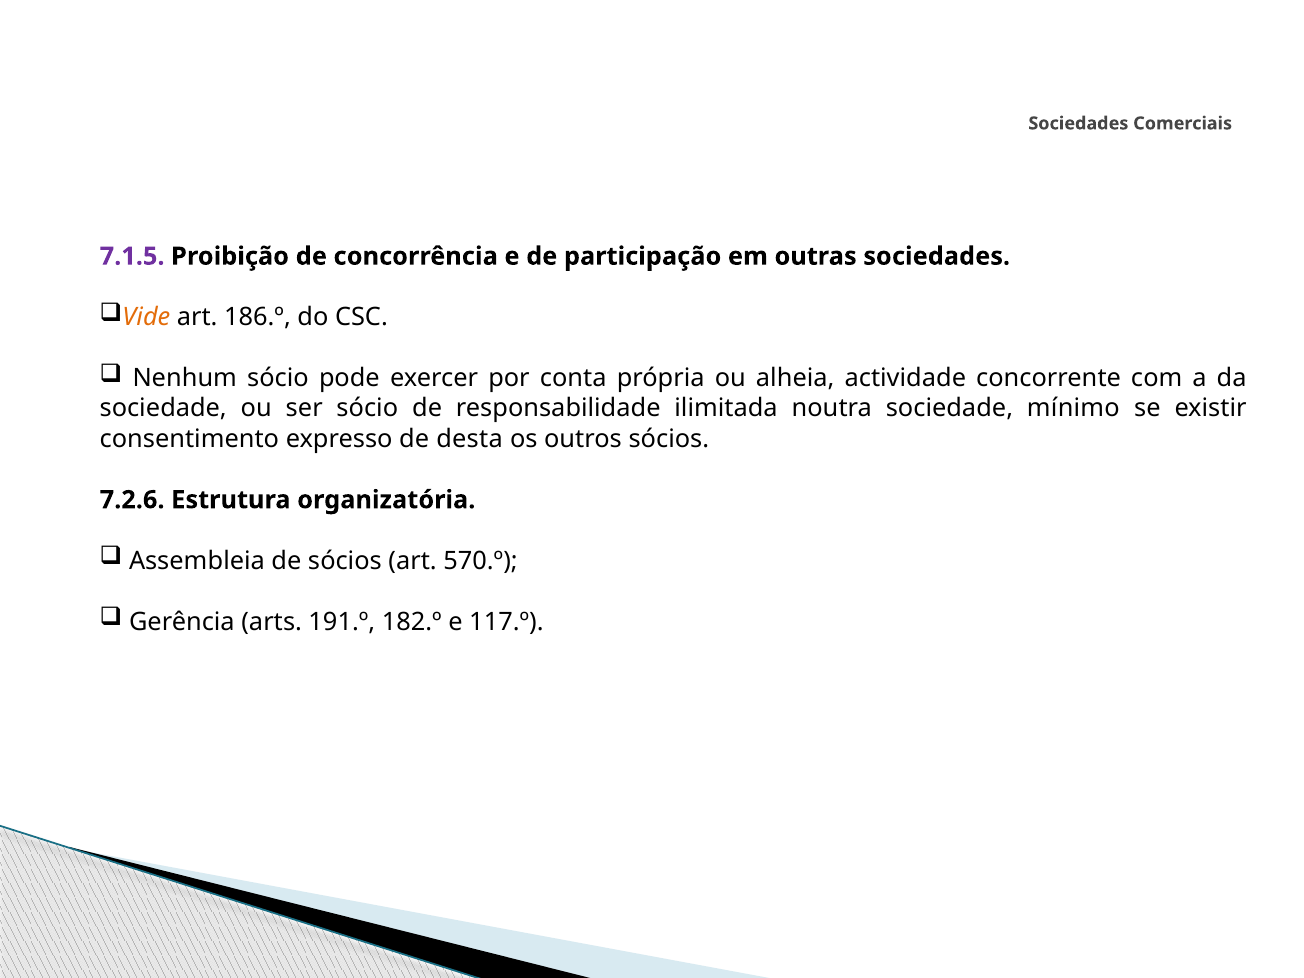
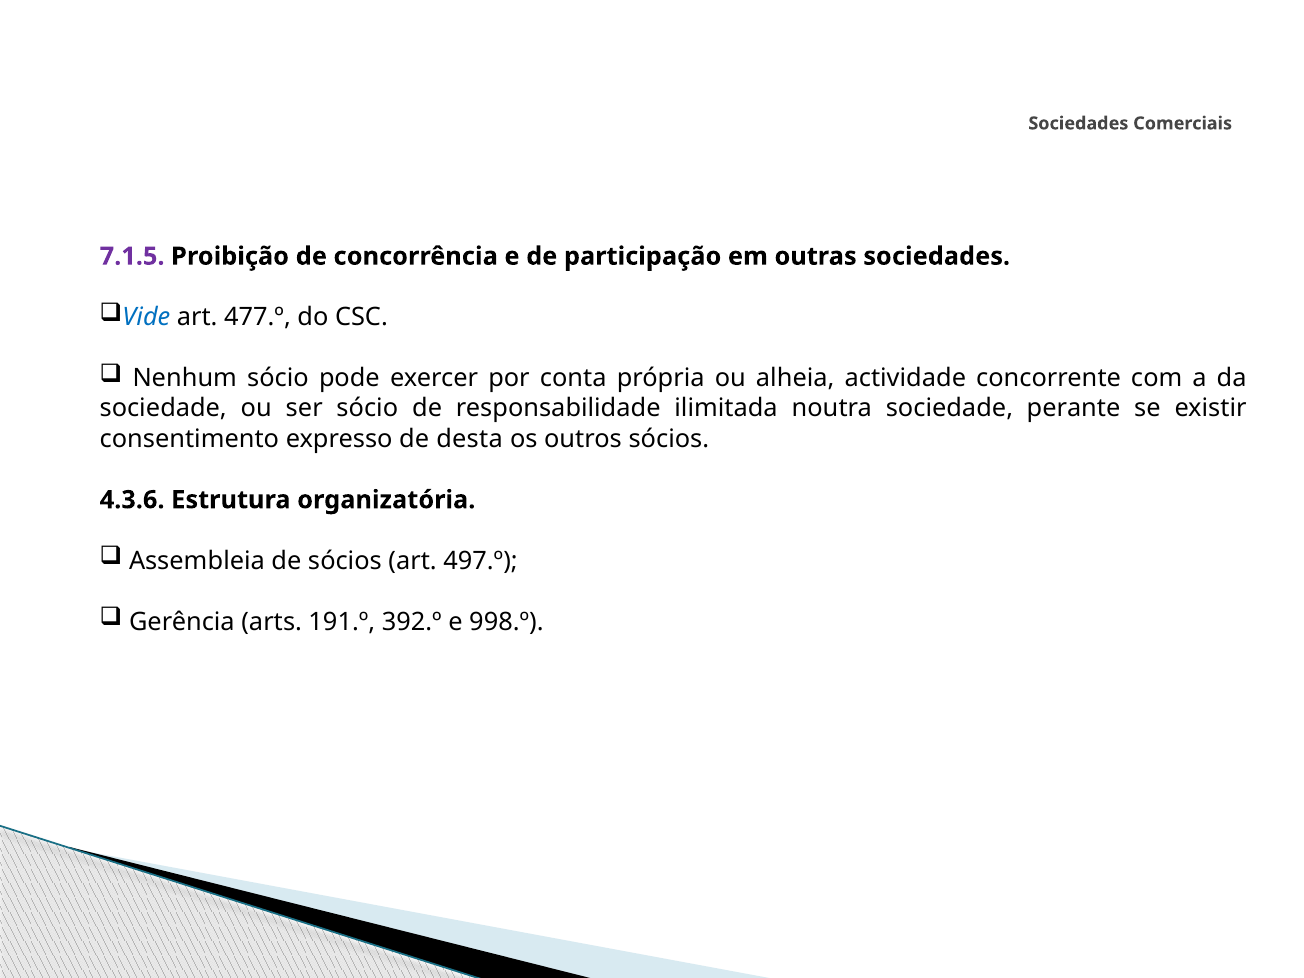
Vide colour: orange -> blue
186.º: 186.º -> 477.º
mínimo: mínimo -> perante
7.2.6: 7.2.6 -> 4.3.6
570.º: 570.º -> 497.º
182.º: 182.º -> 392.º
117.º: 117.º -> 998.º
